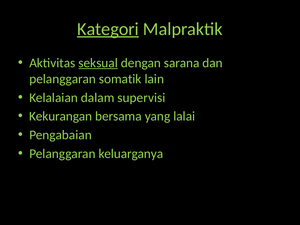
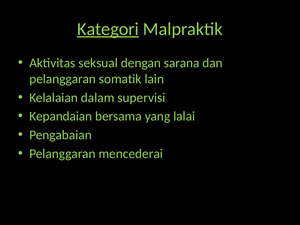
seksual underline: present -> none
Kekurangan: Kekurangan -> Kepandaian
keluarganya: keluarganya -> mencederai
